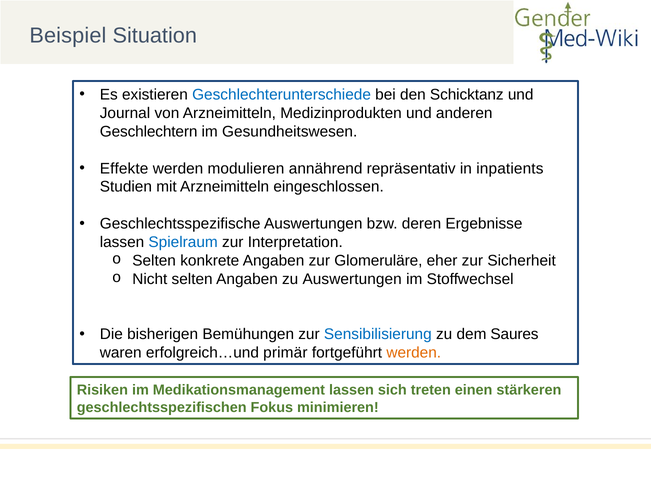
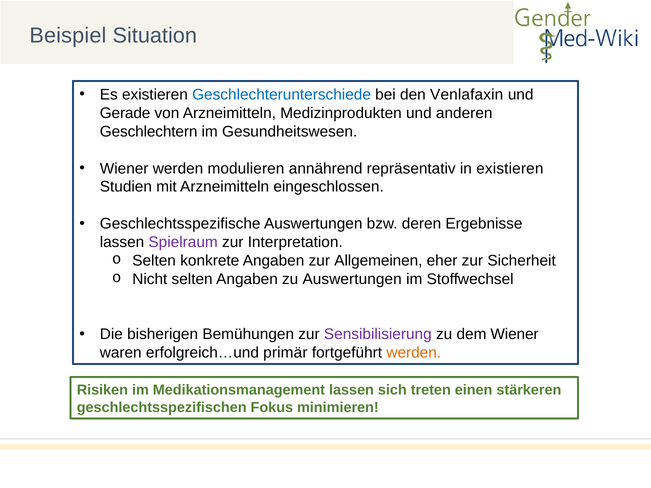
Schicktanz: Schicktanz -> Venlafaxin
Journal: Journal -> Gerade
Effekte at (124, 169): Effekte -> Wiener
in inpatients: inpatients -> existieren
Spielraum colour: blue -> purple
Glomeruläre: Glomeruläre -> Allgemeinen
Sensibilisierung colour: blue -> purple
dem Saures: Saures -> Wiener
